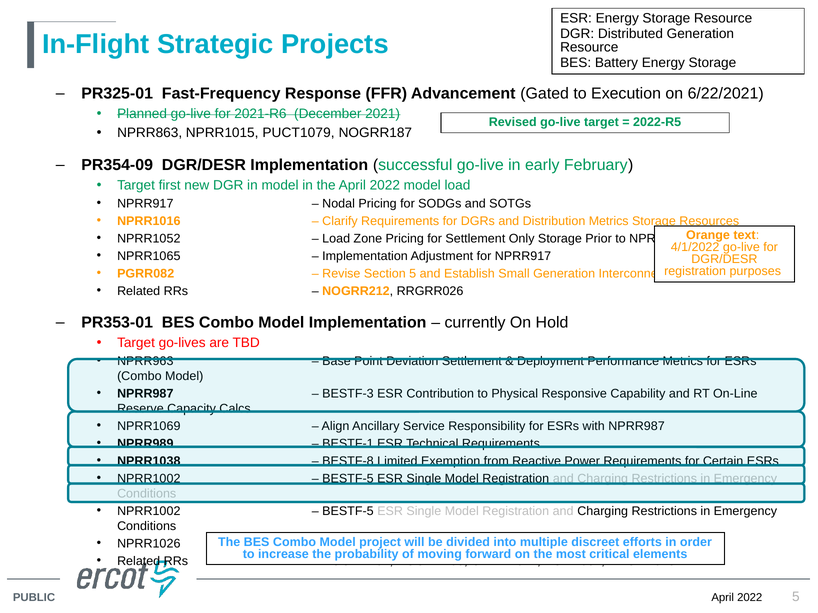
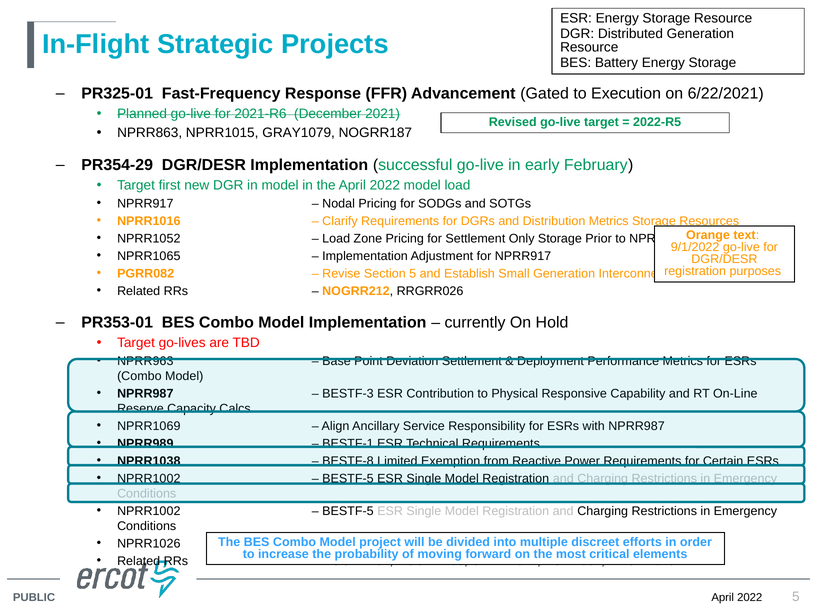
PUCT1079: PUCT1079 -> GRAY1079
PR354-09: PR354-09 -> PR354-29
4/1/2022: 4/1/2022 -> 9/1/2022
